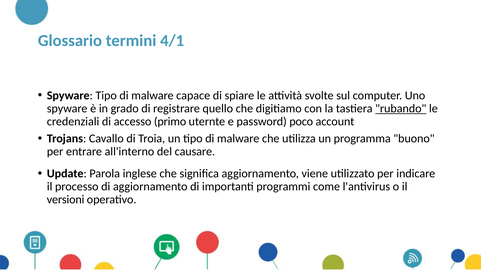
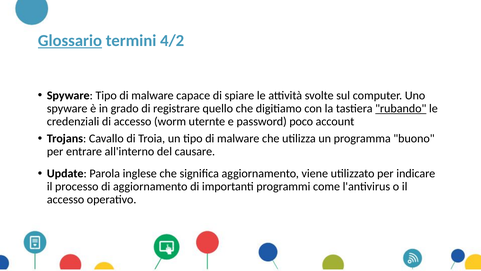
Glossario underline: none -> present
4/1: 4/1 -> 4/2
primo: primo -> worm
versioni at (66, 199): versioni -> accesso
